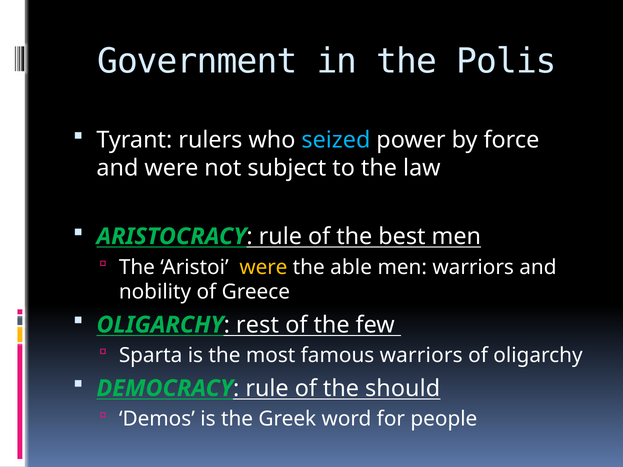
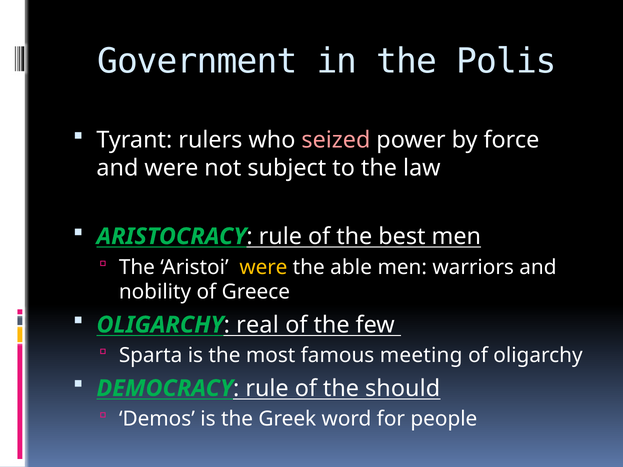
seized colour: light blue -> pink
rest: rest -> real
famous warriors: warriors -> meeting
